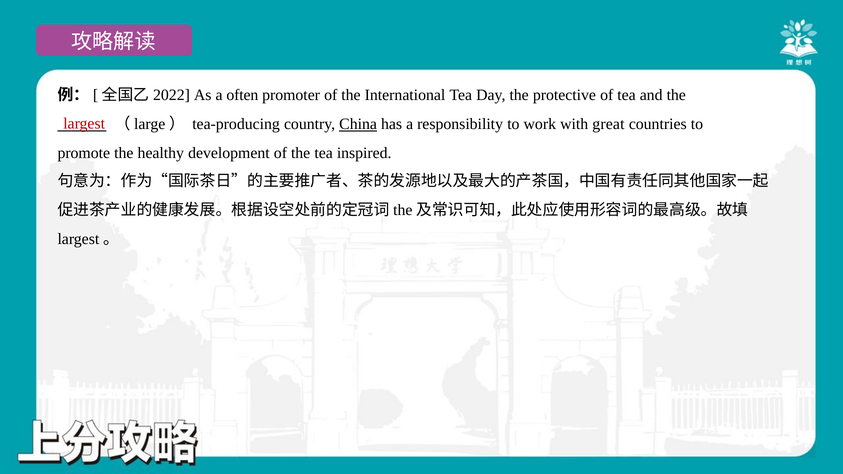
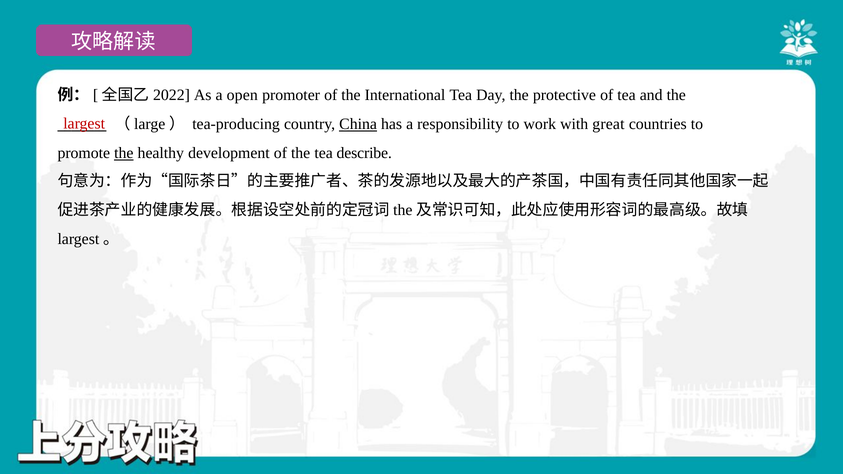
often: often -> open
the at (124, 153) underline: none -> present
inspired: inspired -> describe
